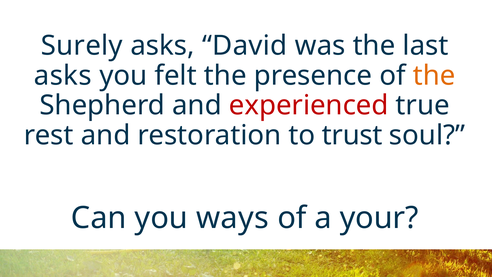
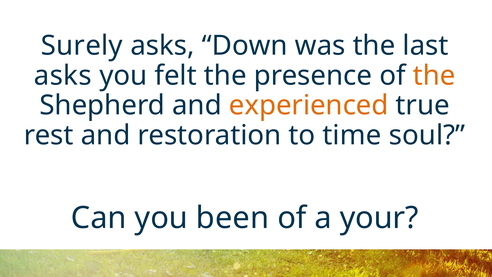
David: David -> Down
experienced colour: red -> orange
trust: trust -> time
ways: ways -> been
